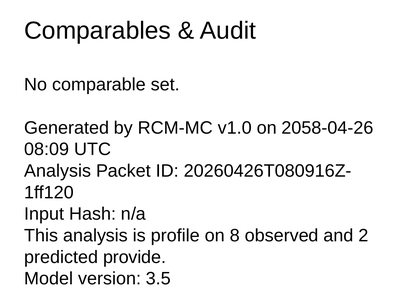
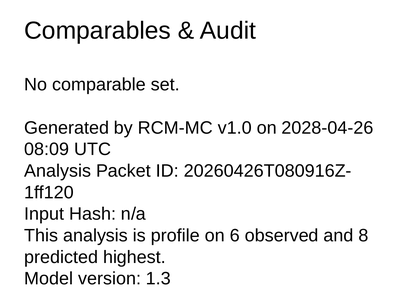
2058-04-26: 2058-04-26 -> 2028-04-26
8: 8 -> 6
2: 2 -> 8
provide: provide -> highest
3.5: 3.5 -> 1.3
